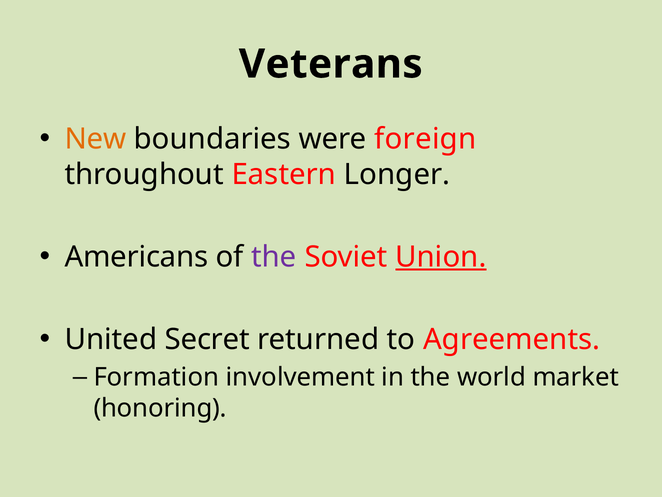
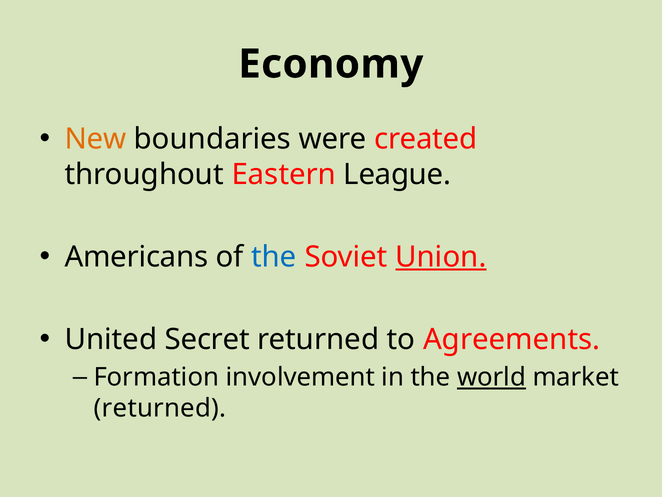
Veterans: Veterans -> Economy
foreign: foreign -> created
Longer: Longer -> League
the at (274, 257) colour: purple -> blue
world underline: none -> present
honoring at (160, 408): honoring -> returned
